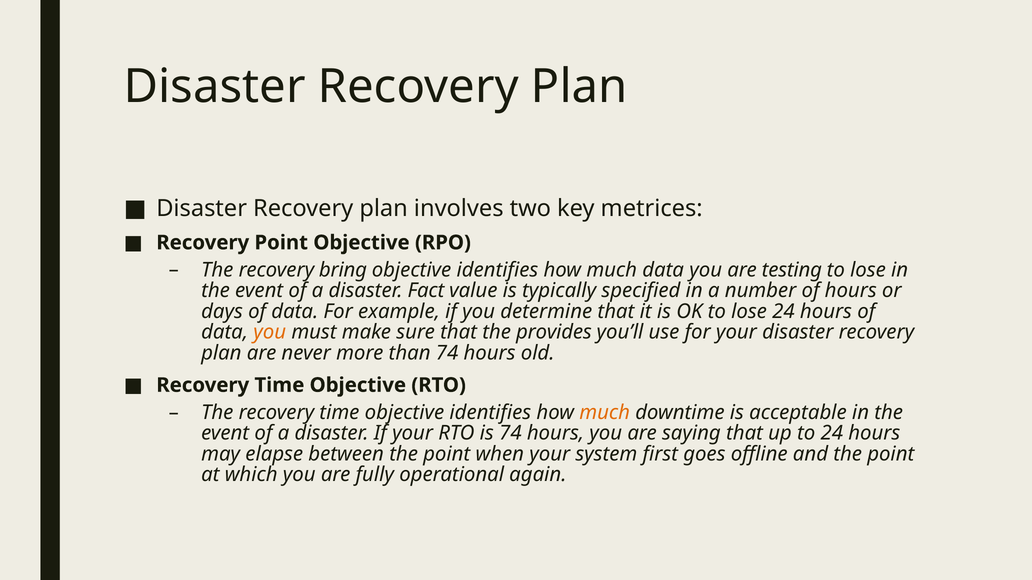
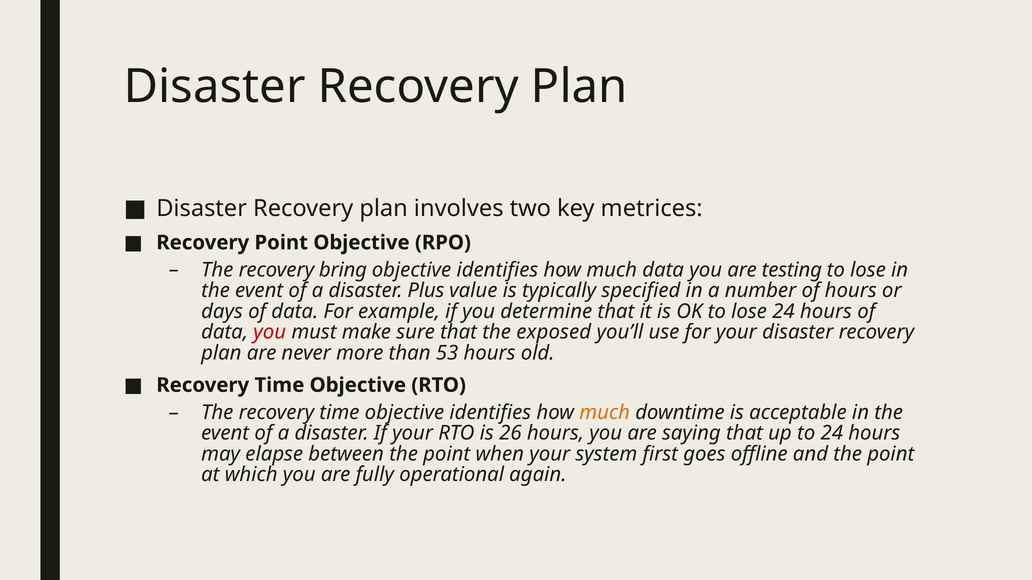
Fact: Fact -> Plus
you at (270, 332) colour: orange -> red
provides: provides -> exposed
than 74: 74 -> 53
is 74: 74 -> 26
